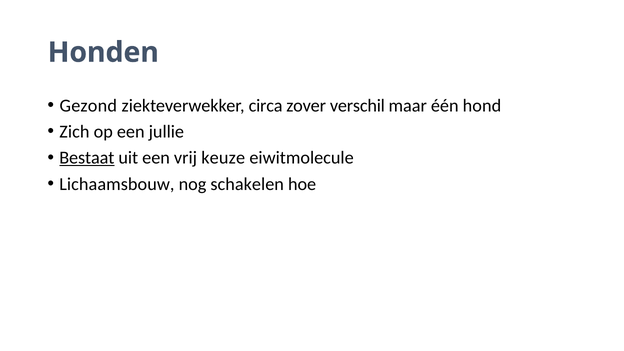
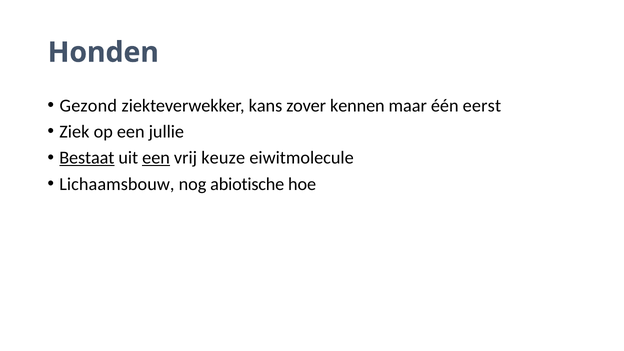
circa: circa -> kans
verschil: verschil -> kennen
hond: hond -> eerst
Zich: Zich -> Ziek
een at (156, 158) underline: none -> present
schakelen: schakelen -> abiotische
